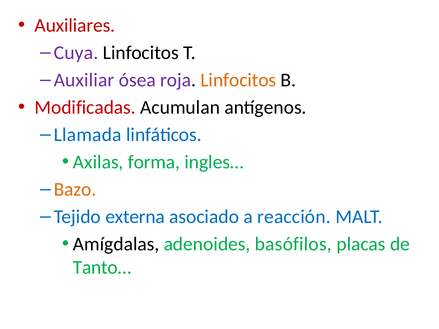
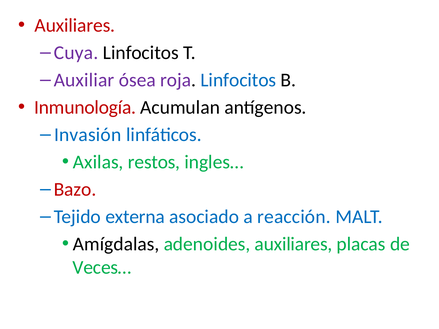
Linfocitos at (238, 80) colour: orange -> blue
Modificadas: Modificadas -> Inmunología
Llamada: Llamada -> Invasión
forma: forma -> restos
Bazo colour: orange -> red
adenoides basófilos: basófilos -> auxiliares
Tanto…: Tanto… -> Veces…
